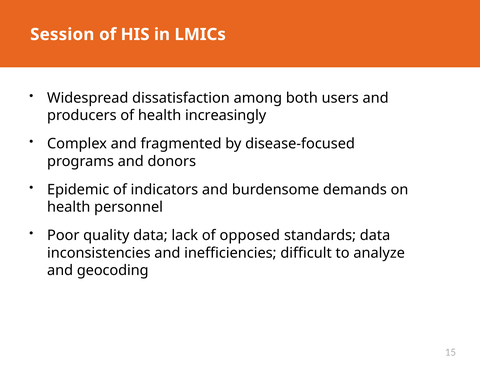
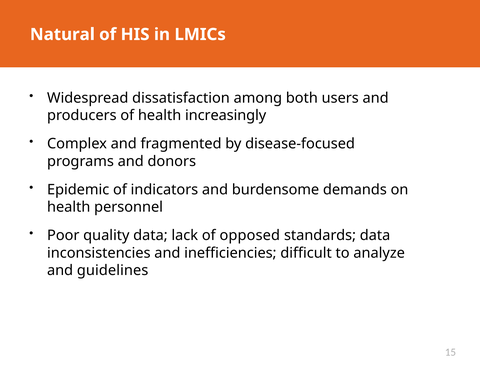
Session: Session -> Natural
geocoding: geocoding -> guidelines
